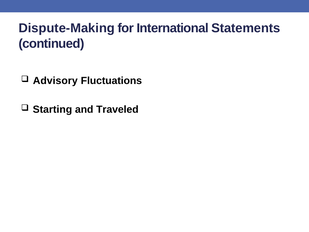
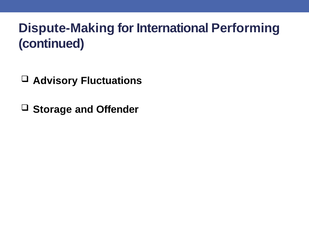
Statements: Statements -> Performing
Starting: Starting -> Storage
Traveled: Traveled -> Offender
